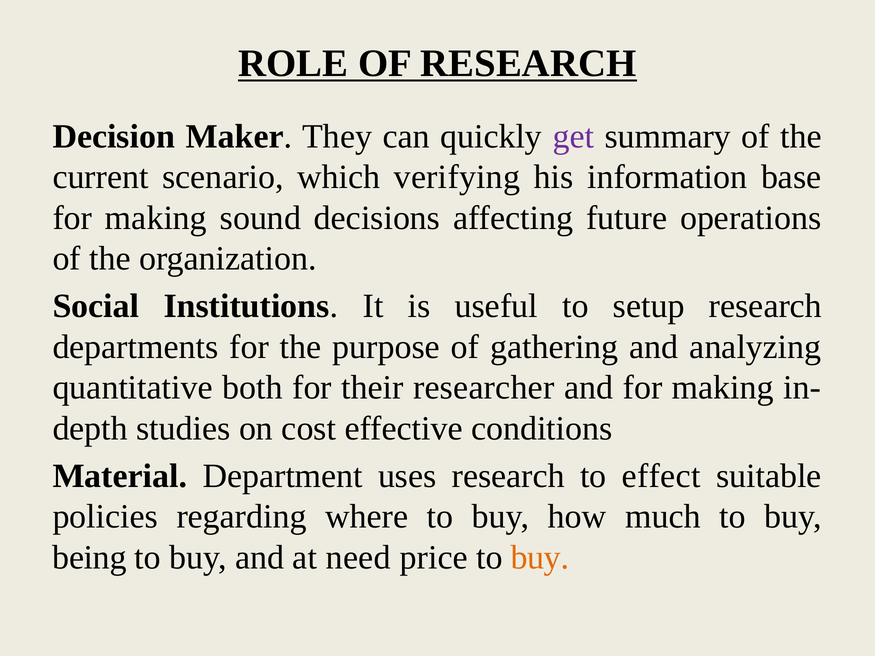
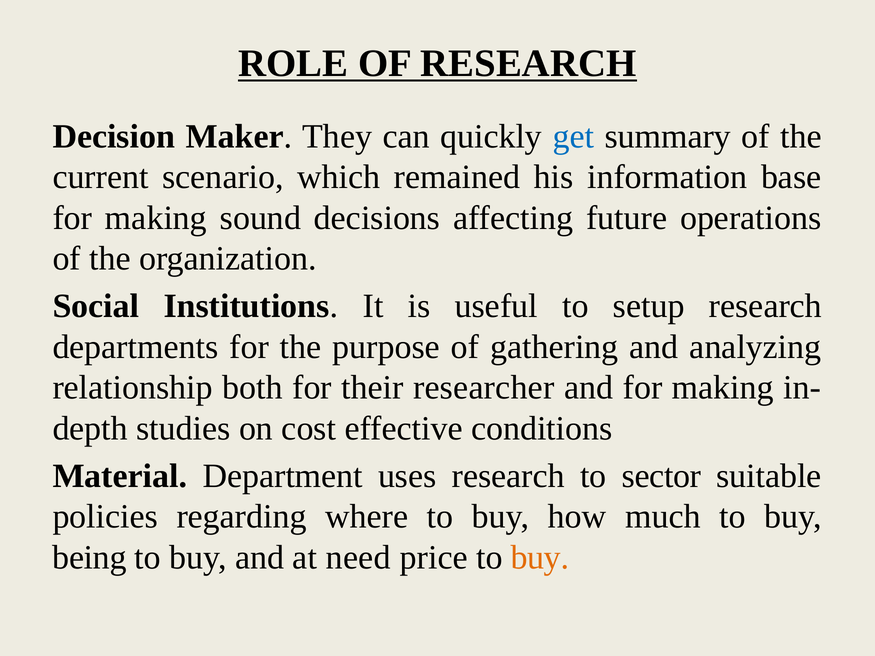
get colour: purple -> blue
verifying: verifying -> remained
quantitative: quantitative -> relationship
effect: effect -> sector
